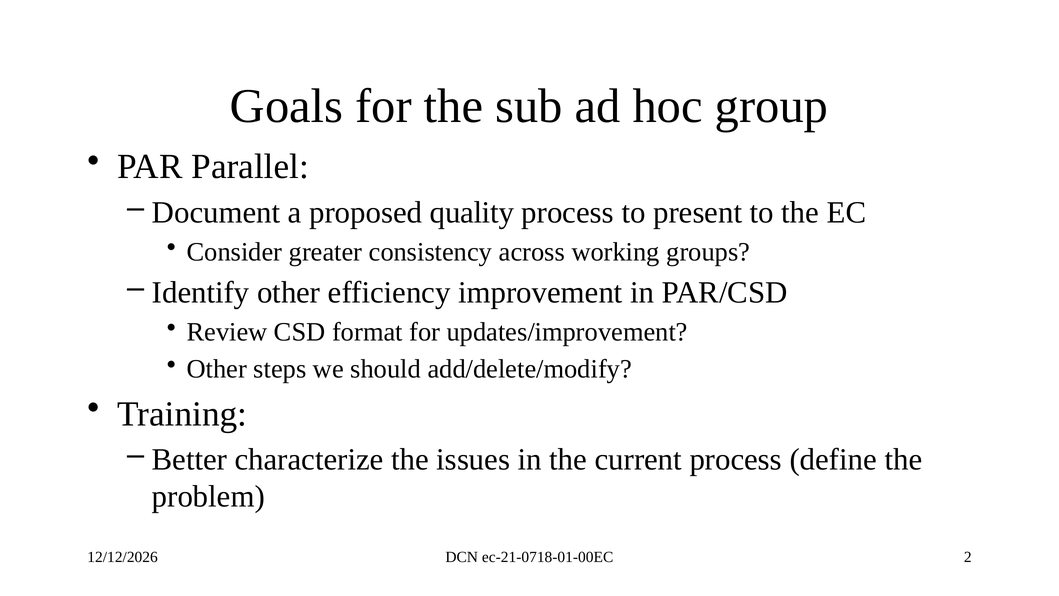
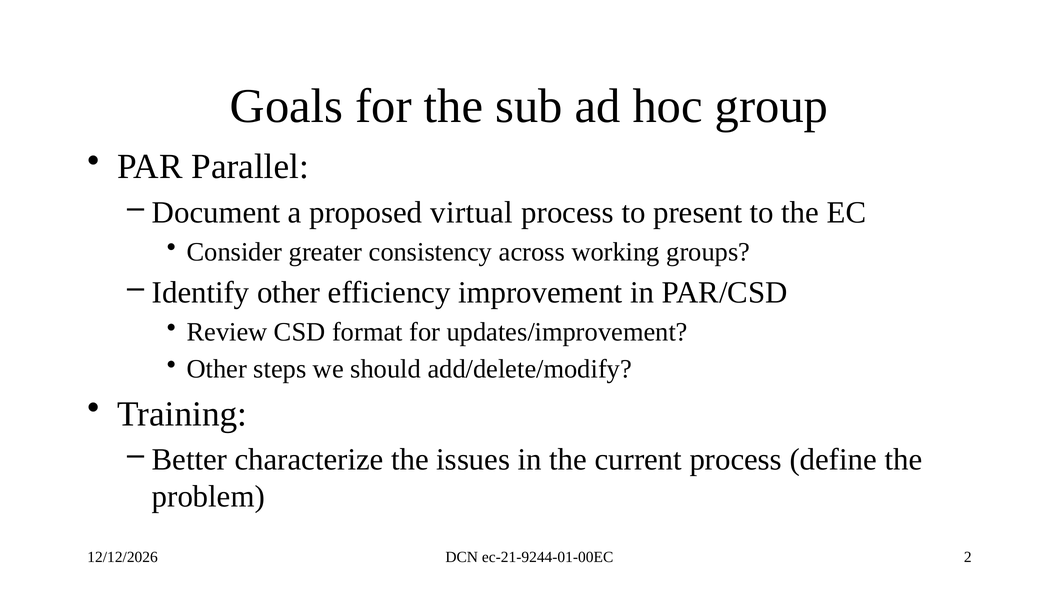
quality: quality -> virtual
ec-21-0718-01-00EC: ec-21-0718-01-00EC -> ec-21-9244-01-00EC
